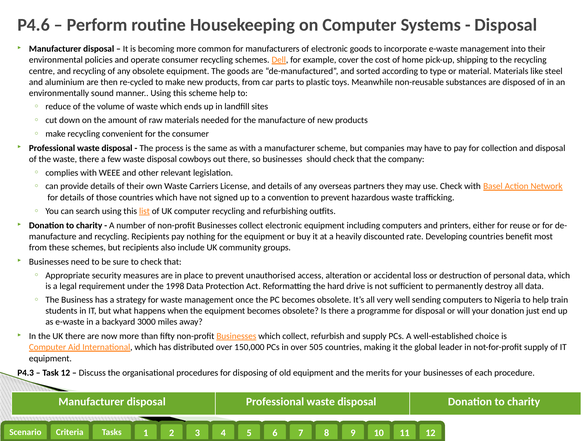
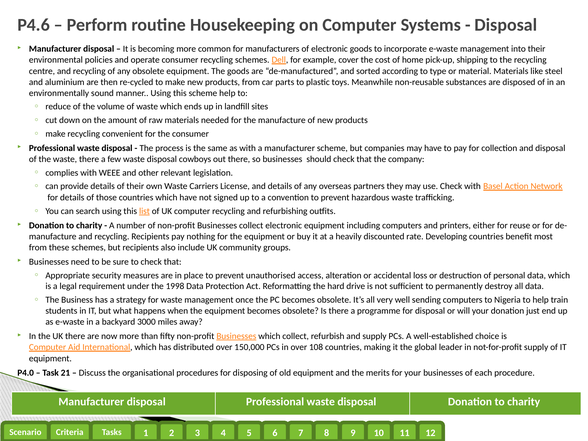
505: 505 -> 108
P4.3: P4.3 -> P4.0
Task 12: 12 -> 21
